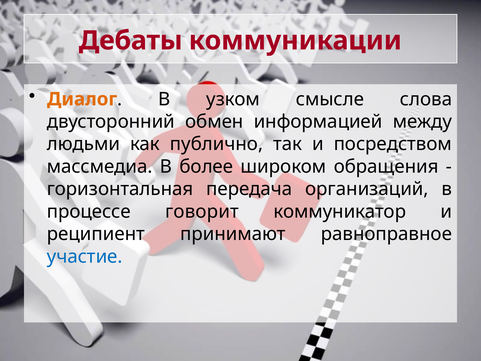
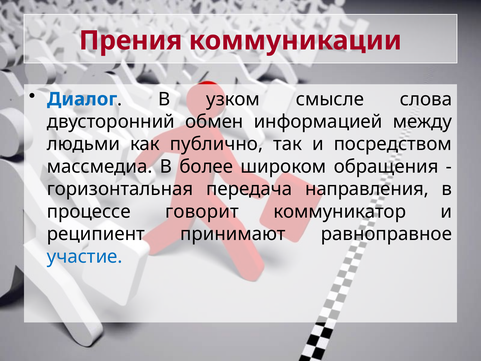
Дебаты: Дебаты -> Прения
Диалог colour: orange -> blue
организаций: организаций -> направления
